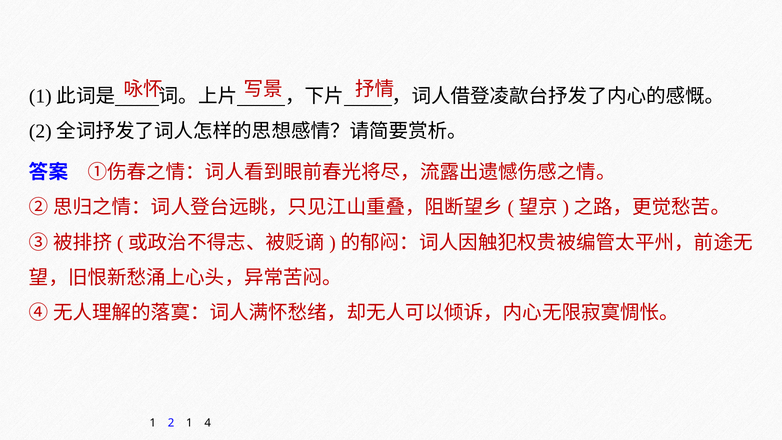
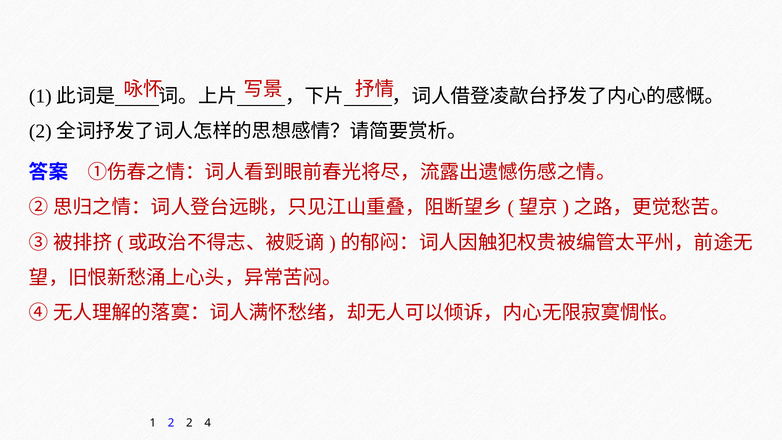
2 1: 1 -> 2
